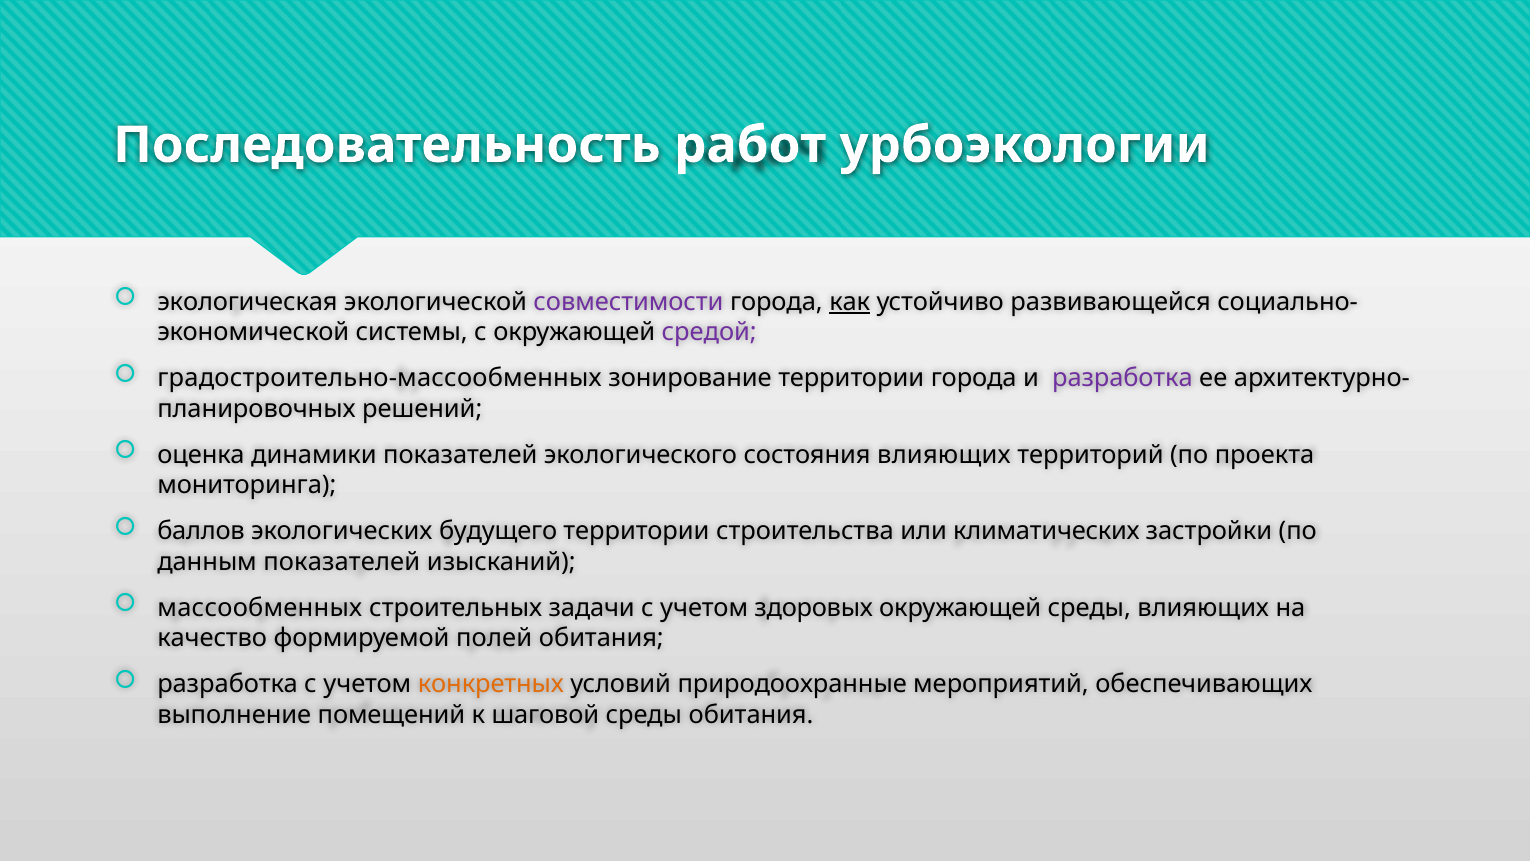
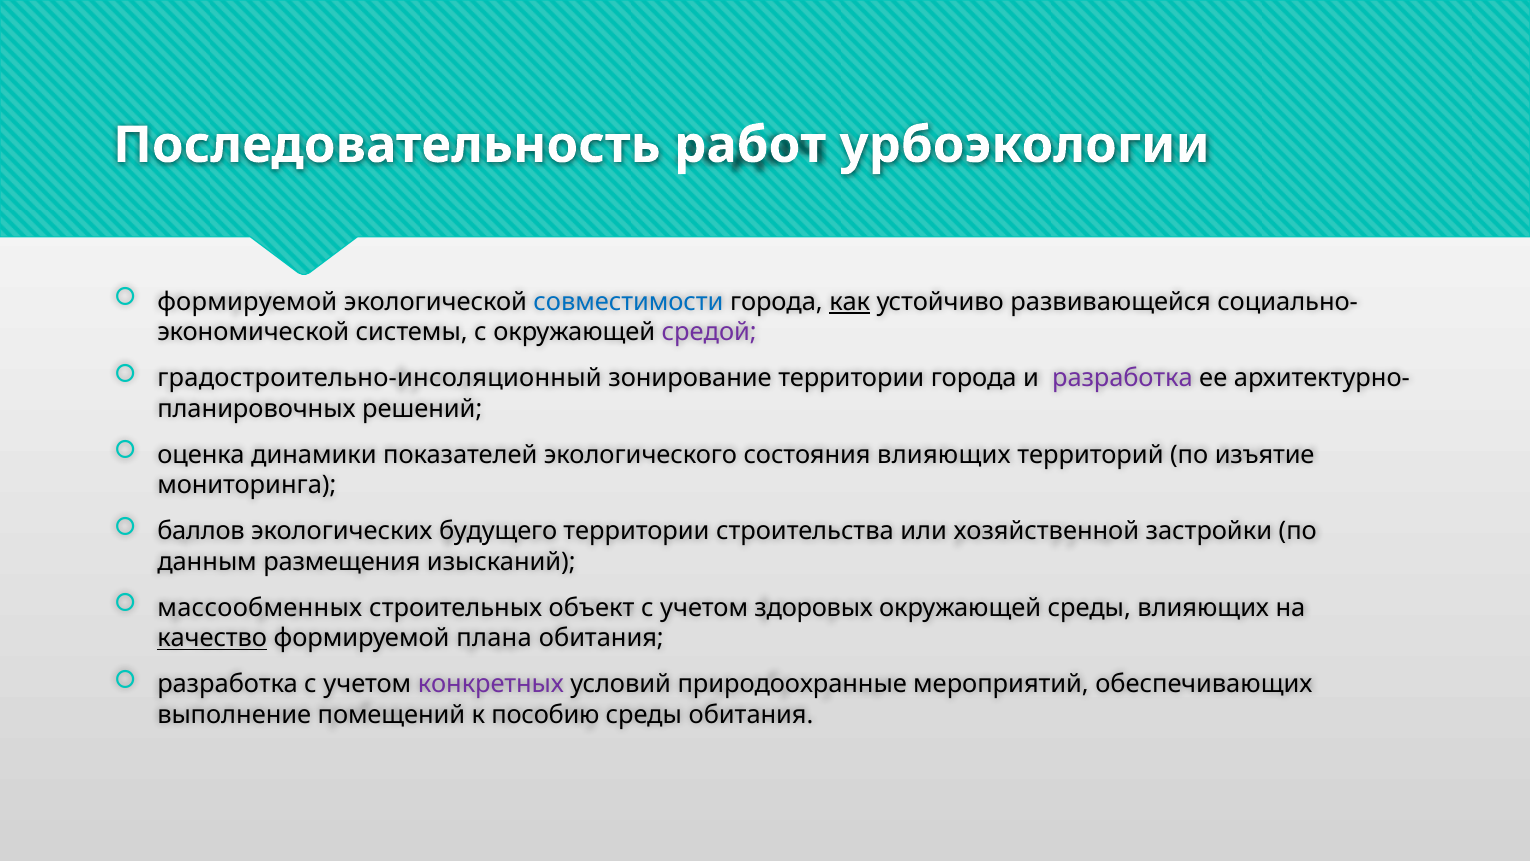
экологическая at (247, 302): экологическая -> формируемой
совместимости colour: purple -> blue
градостроительно-массообменных: градостроительно-массообменных -> градостроительно-инсоляционный
проекта: проекта -> изъятие
климатических: климатических -> хозяйственной
данным показателей: показателей -> размещения
задачи: задачи -> объект
качество underline: none -> present
полей: полей -> плана
конкретных colour: orange -> purple
шаговой: шаговой -> пособию
